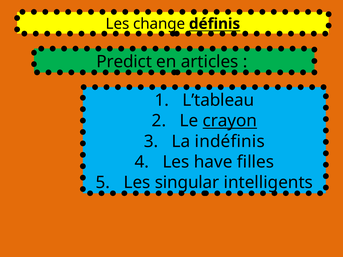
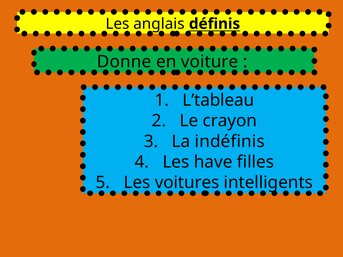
change: change -> anglais
Predict: Predict -> Donne
articles: articles -> voiture
crayon underline: present -> none
singular: singular -> voitures
